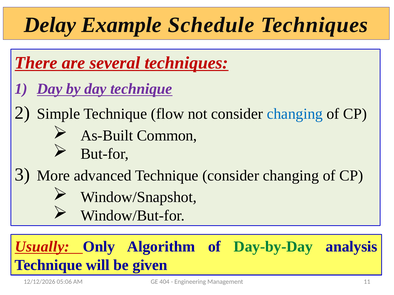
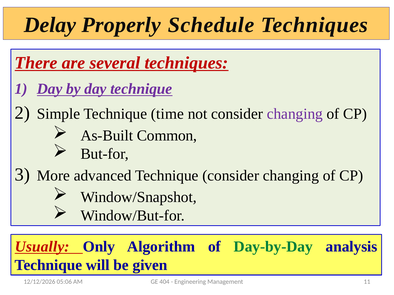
Example: Example -> Properly
flow: flow -> time
changing at (295, 114) colour: blue -> purple
